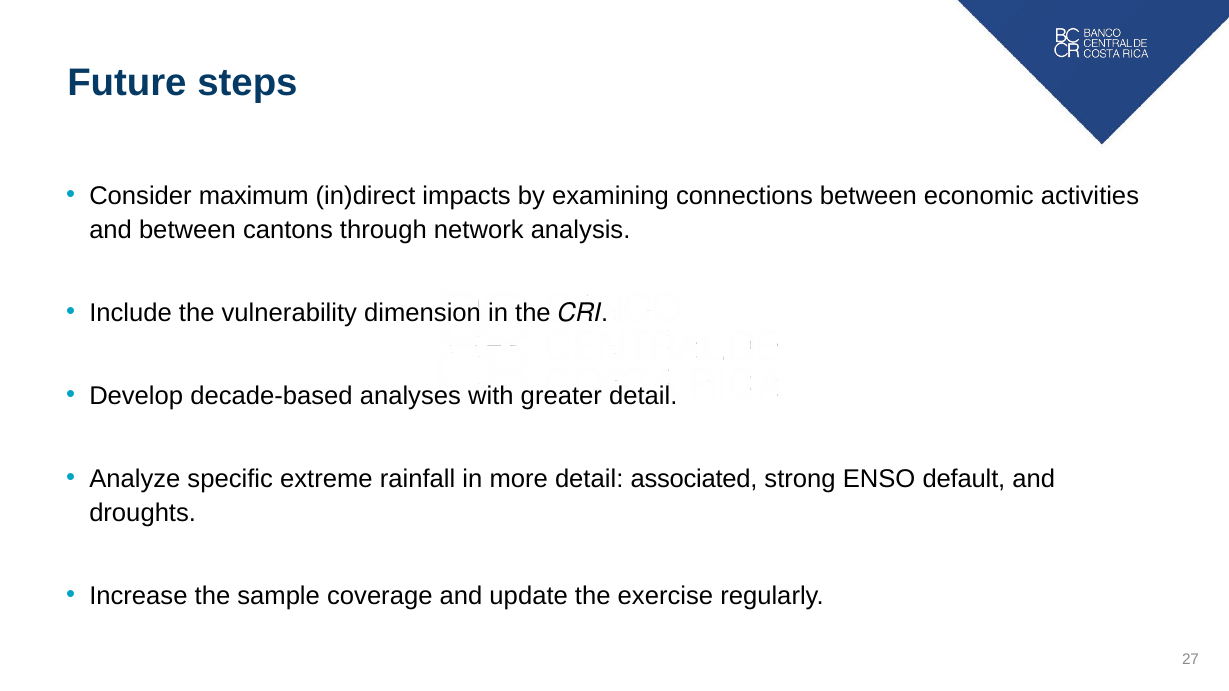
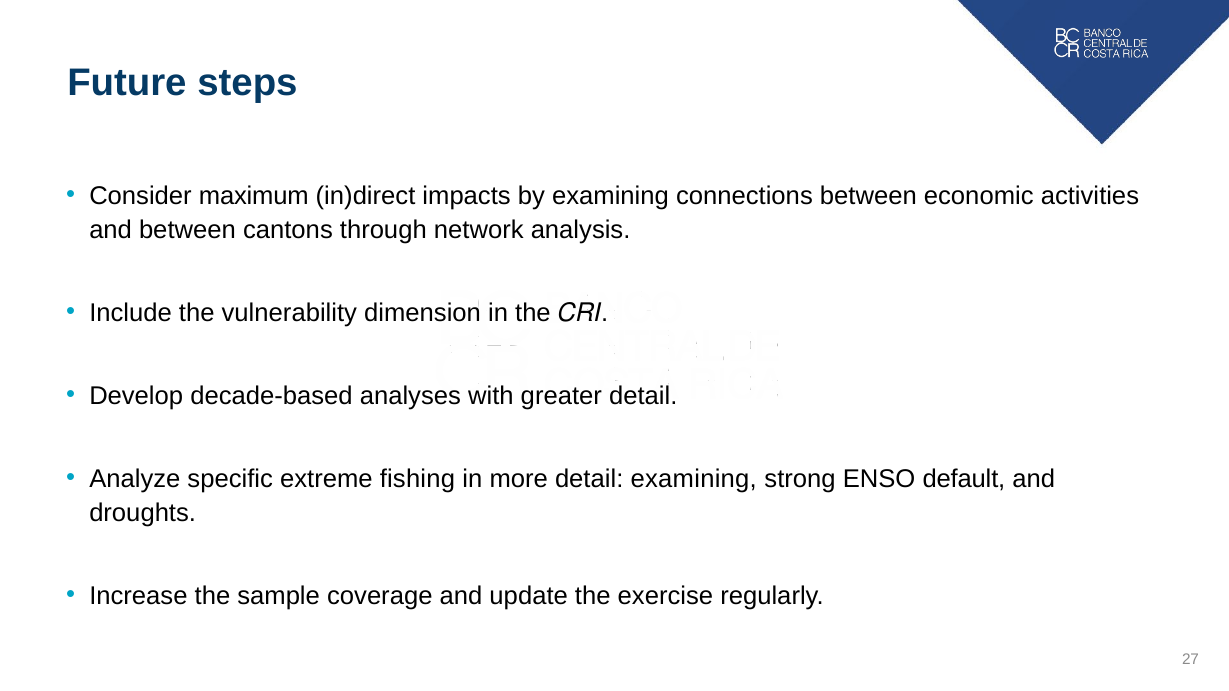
rainfall: rainfall -> fishing
detail associated: associated -> examining
